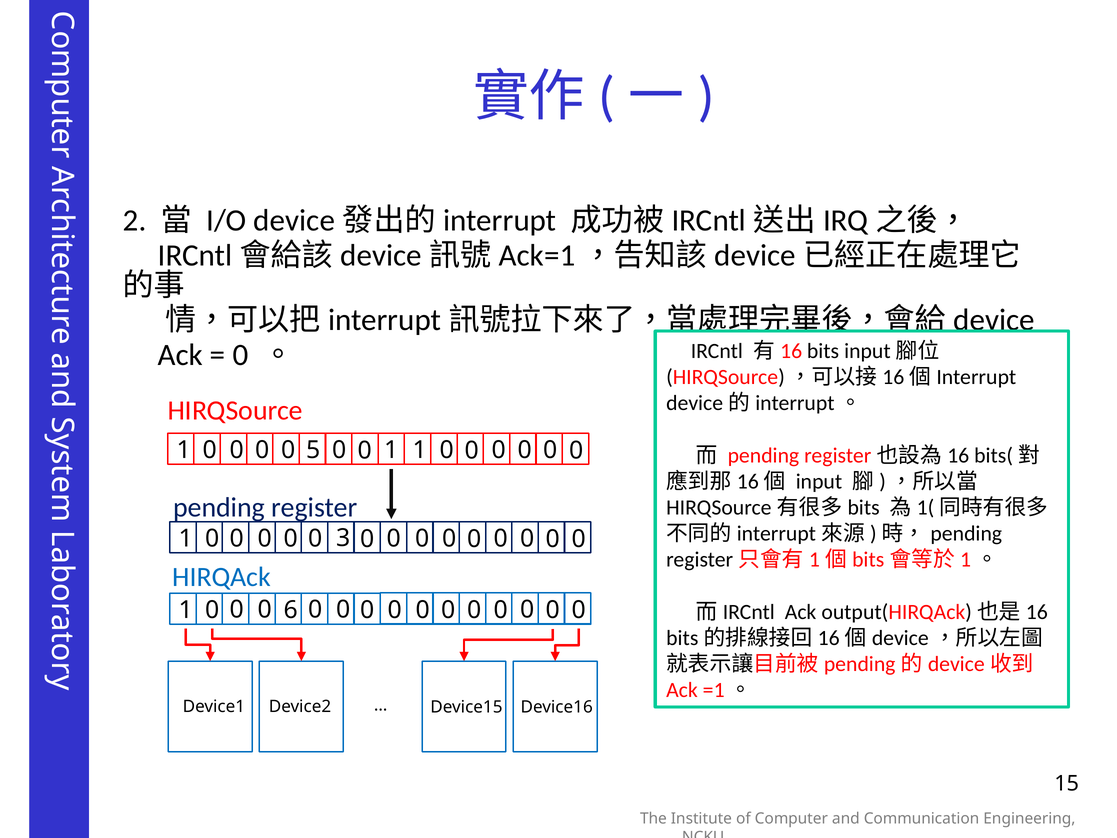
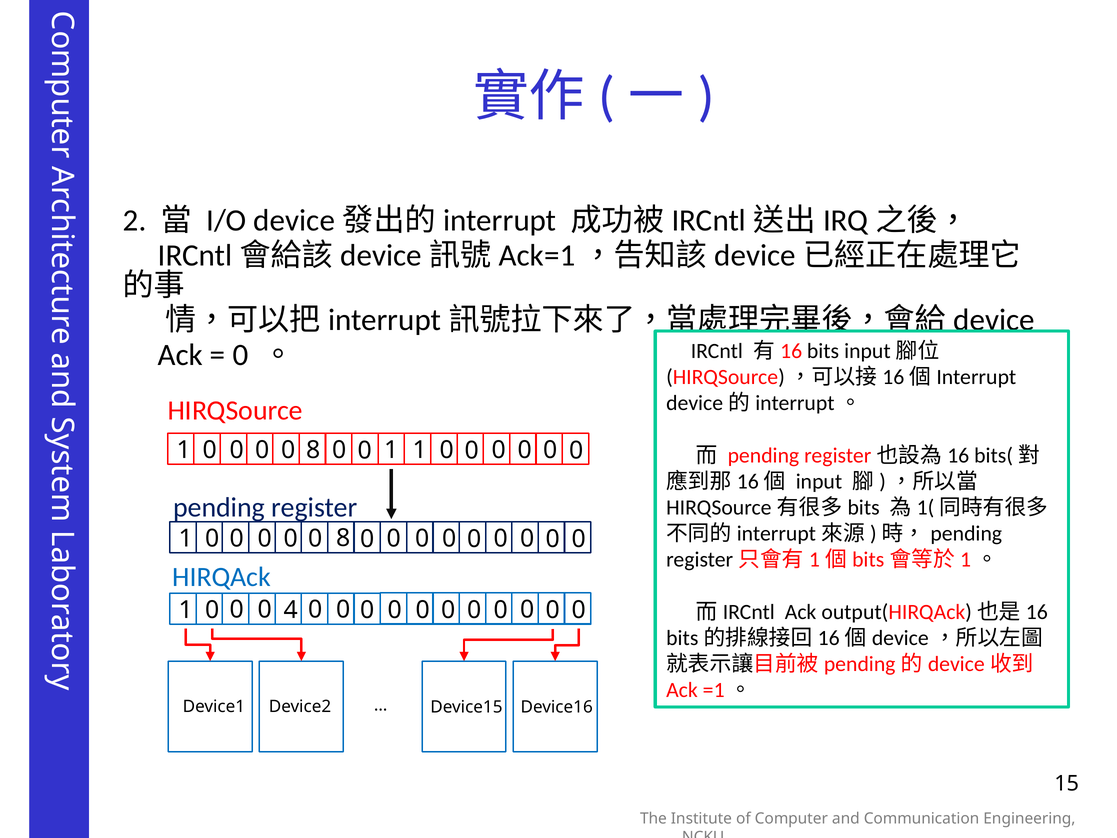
5 at (313, 450): 5 -> 8
3 at (343, 538): 3 -> 8
6: 6 -> 4
